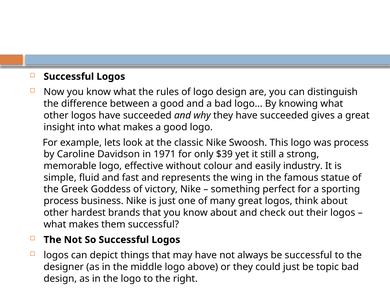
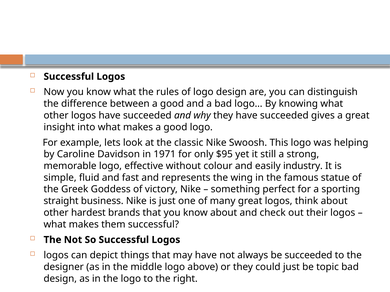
was process: process -> helping
$39: $39 -> $95
process at (61, 201): process -> straight
be successful: successful -> succeeded
